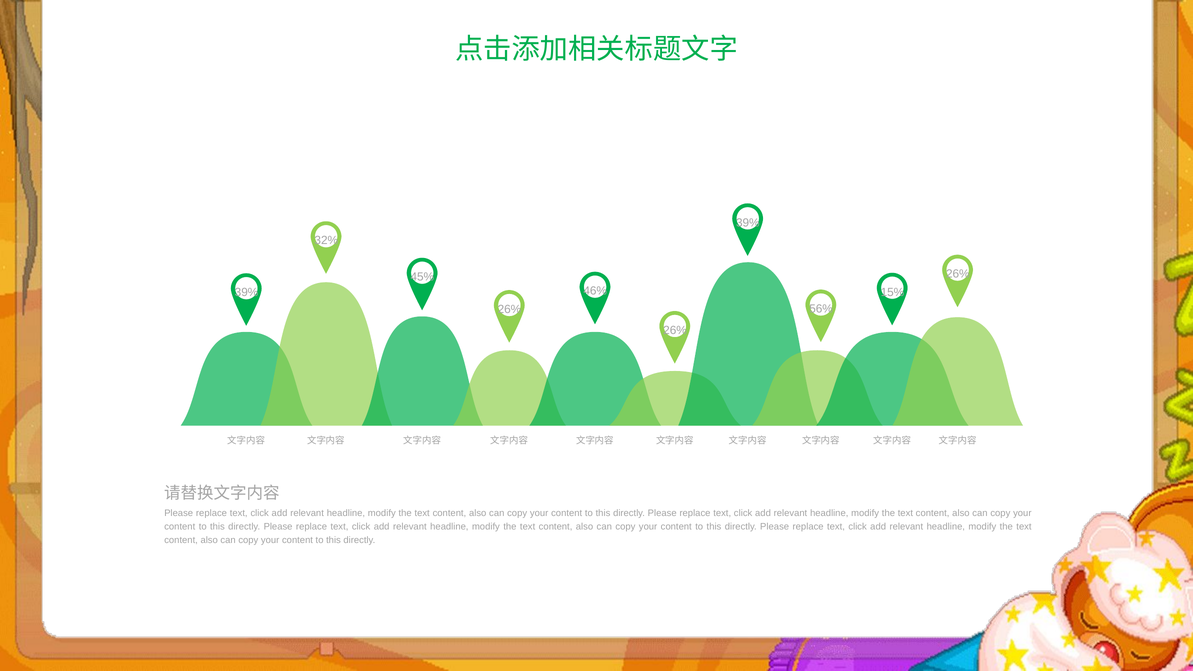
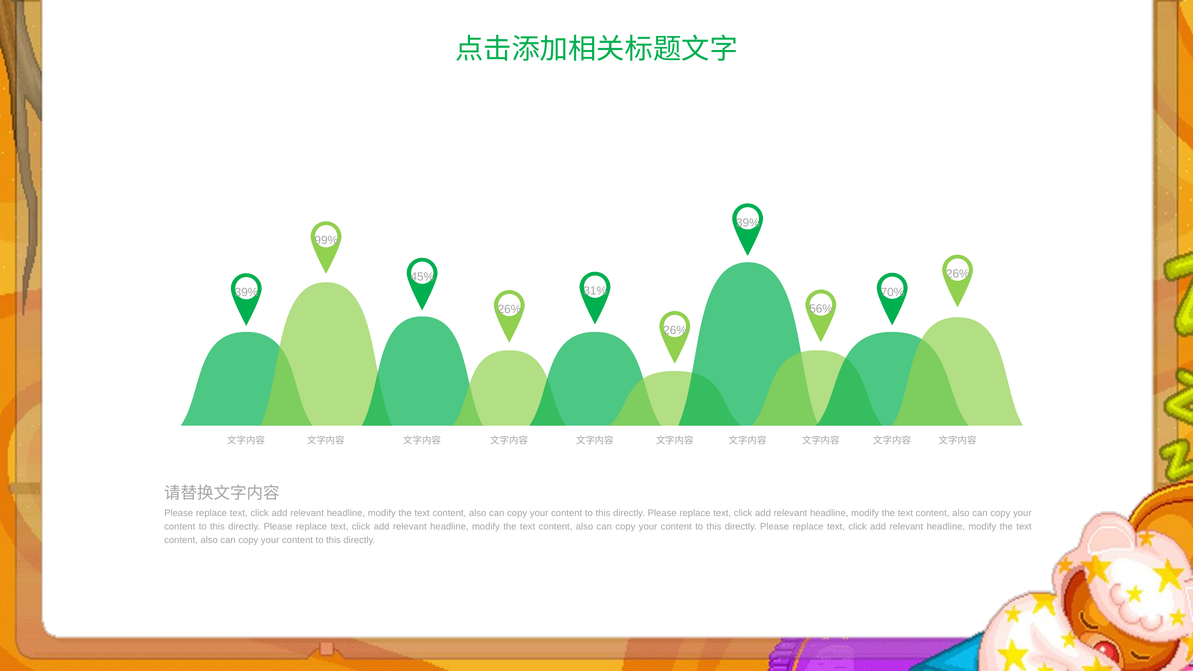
32%: 32% -> 99%
46%: 46% -> 31%
15%: 15% -> 70%
